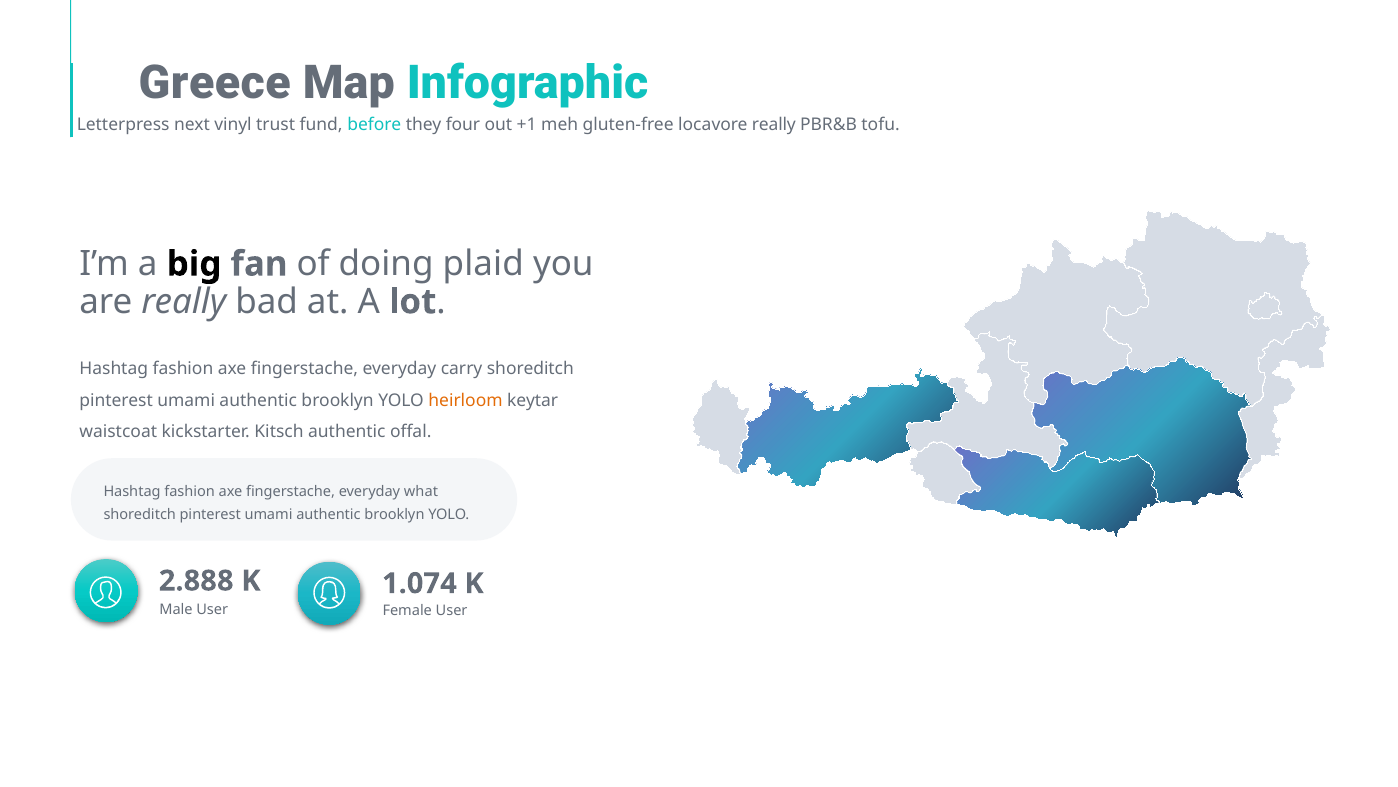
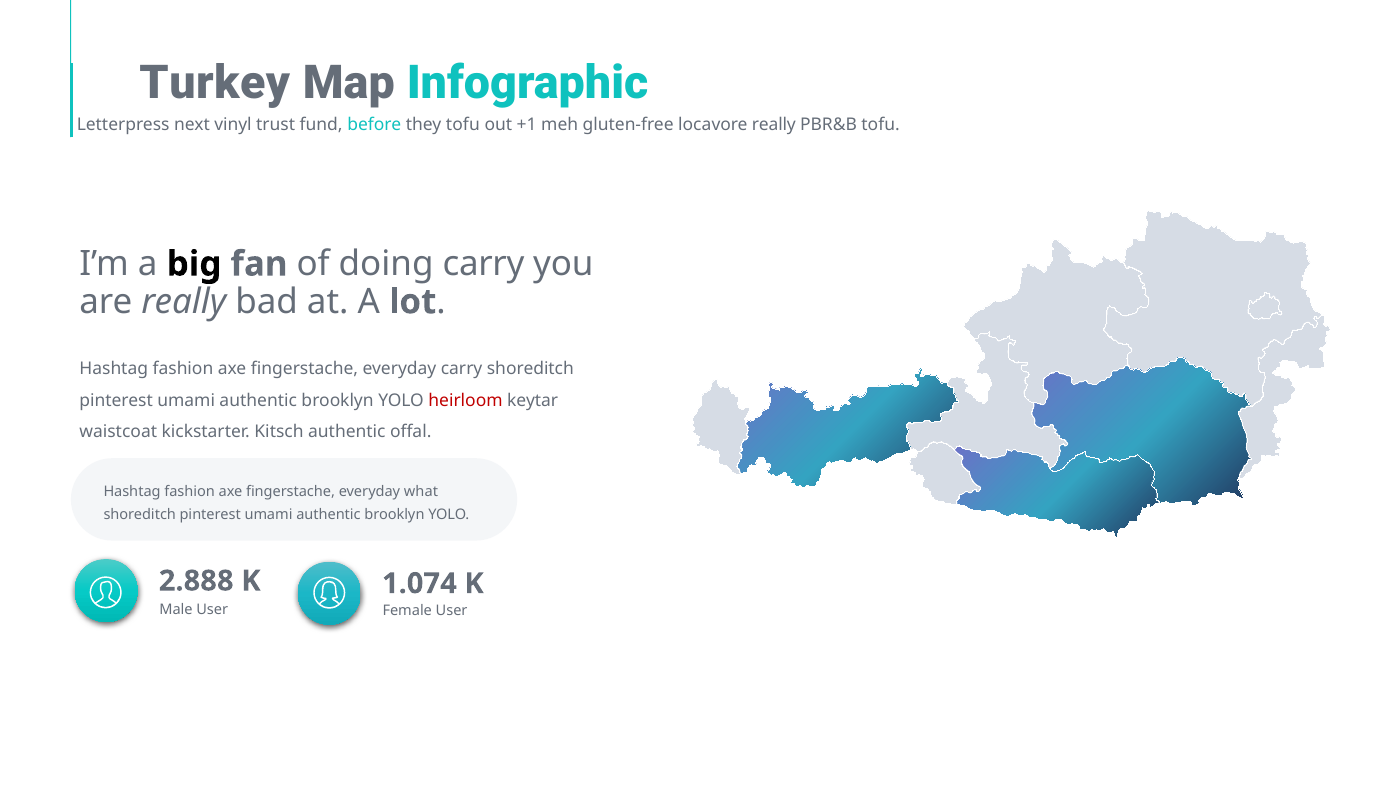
Greece: Greece -> Turkey
they four: four -> tofu
doing plaid: plaid -> carry
heirloom colour: orange -> red
